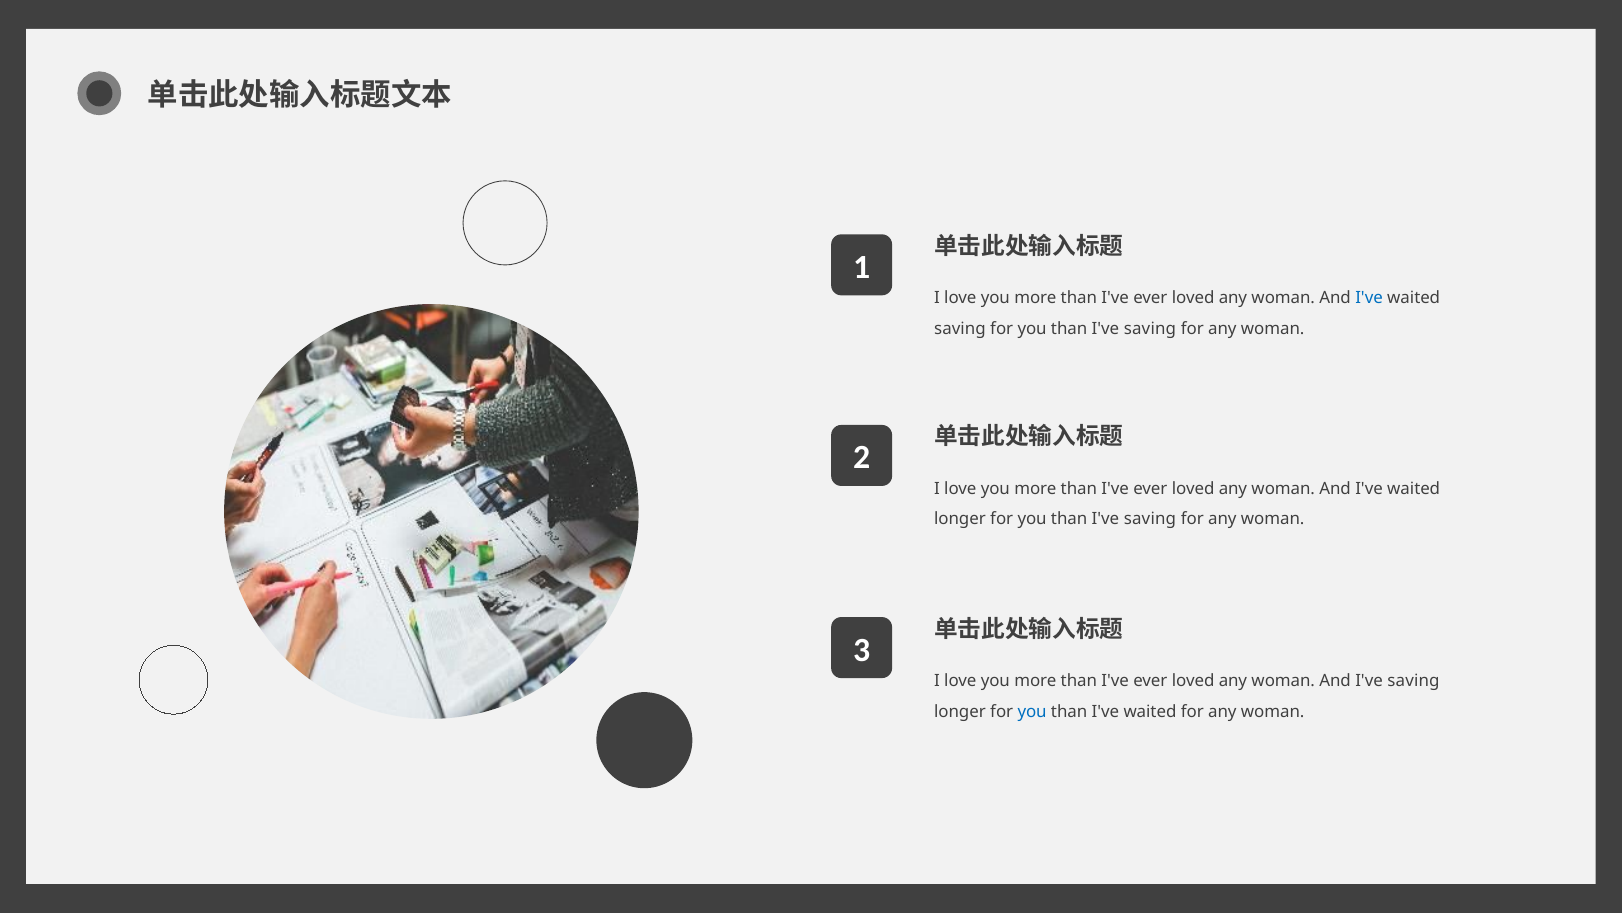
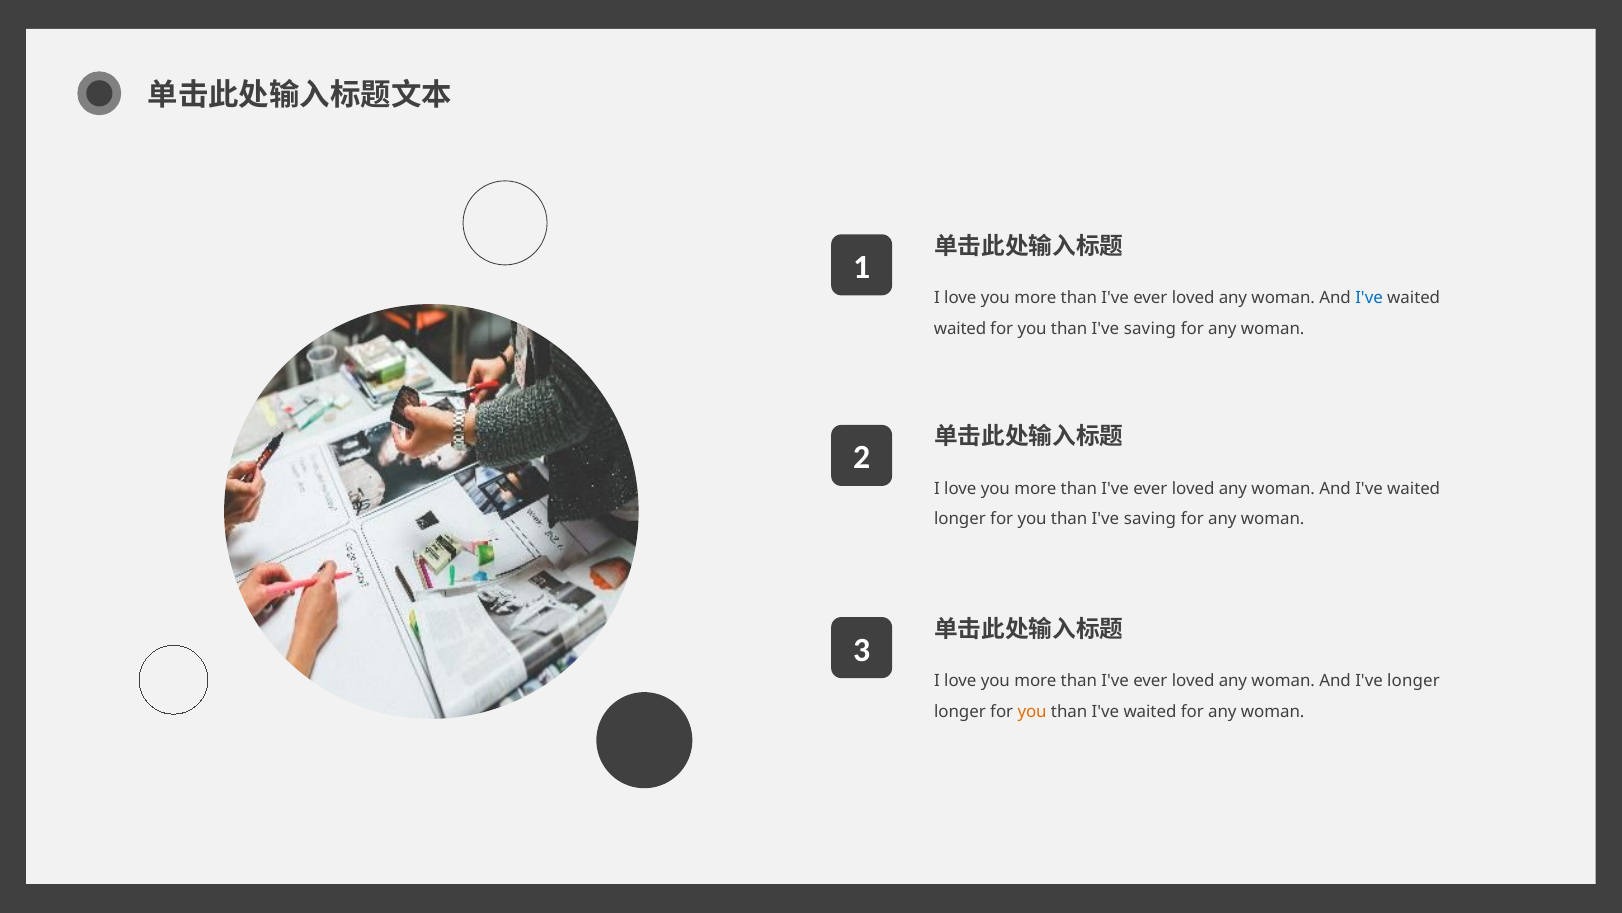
saving at (960, 328): saving -> waited
And I've saving: saving -> longer
you at (1032, 711) colour: blue -> orange
